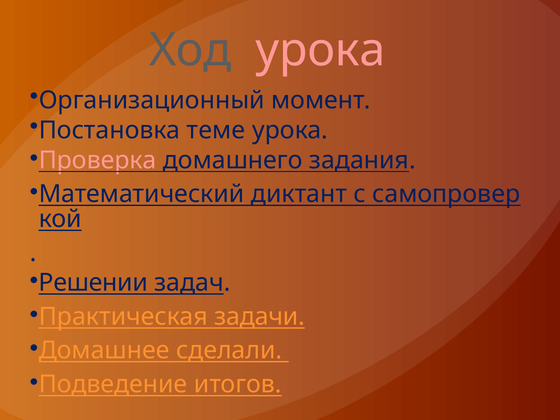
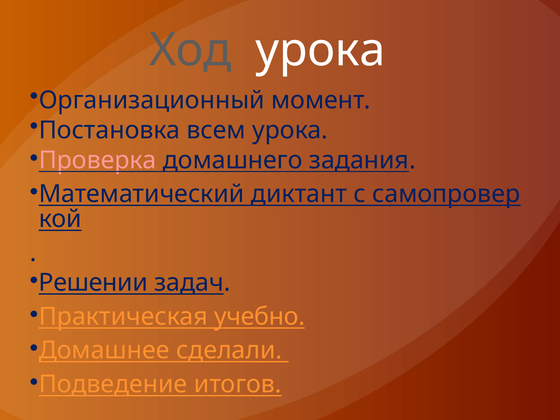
урока at (321, 50) colour: pink -> white
теме: теме -> всем
задачи: задачи -> учебно
